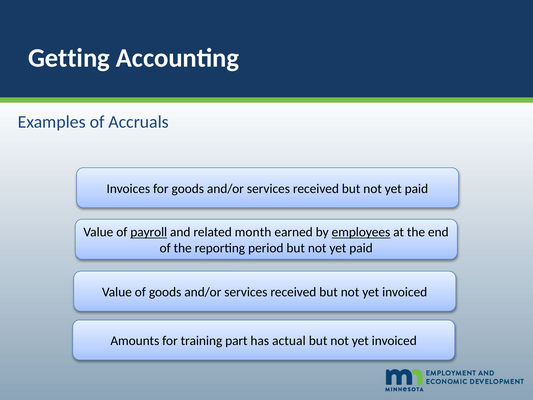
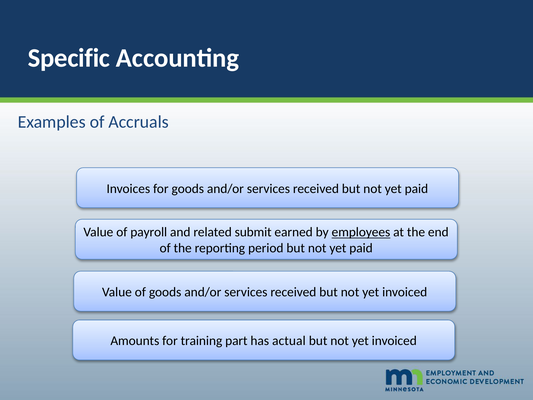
Getting: Getting -> Specific
payroll underline: present -> none
month: month -> submit
